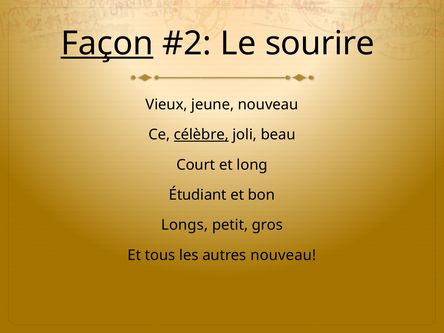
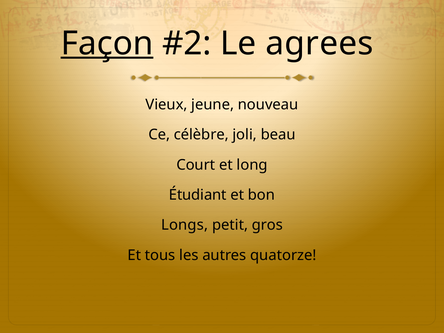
sourire: sourire -> agrees
célèbre underline: present -> none
autres nouveau: nouveau -> quatorze
